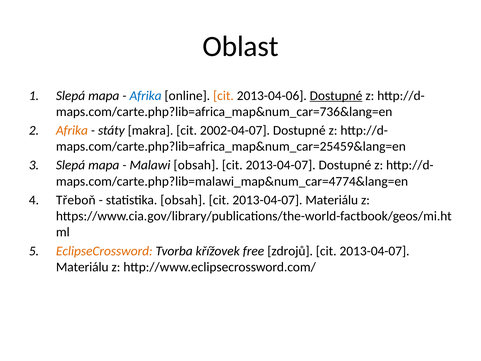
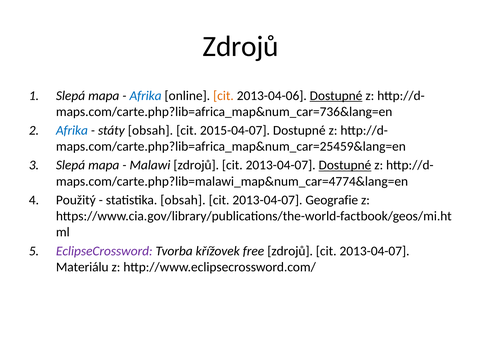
Oblast at (241, 47): Oblast -> Zdrojů
Afrika at (72, 130) colour: orange -> blue
státy makra: makra -> obsah
2002-04-07: 2002-04-07 -> 2015-04-07
Malawi obsah: obsah -> zdrojů
Dostupné at (345, 165) underline: none -> present
Třeboň: Třeboň -> Použitý
Materiálu at (332, 200): Materiálu -> Geografie
EclipseCrossword colour: orange -> purple
